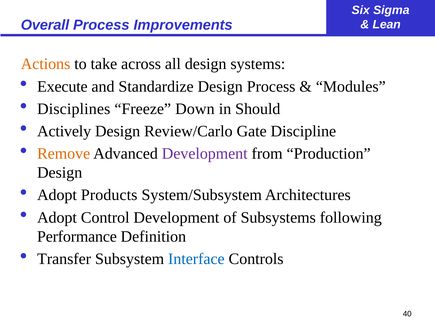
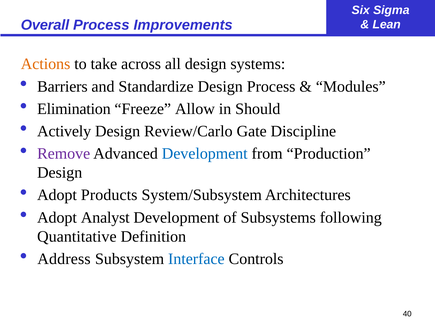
Execute: Execute -> Barriers
Disciplines: Disciplines -> Elimination
Down: Down -> Allow
Remove colour: orange -> purple
Development at (205, 154) colour: purple -> blue
Control: Control -> Analyst
Performance: Performance -> Quantitative
Transfer: Transfer -> Address
